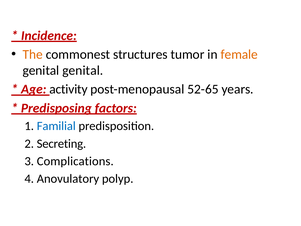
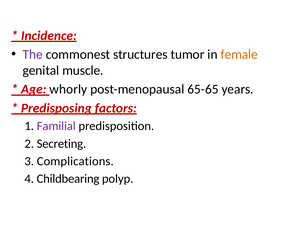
The colour: orange -> purple
genital genital: genital -> muscle
activity: activity -> whorly
52-65: 52-65 -> 65-65
Familial colour: blue -> purple
Anovulatory: Anovulatory -> Childbearing
